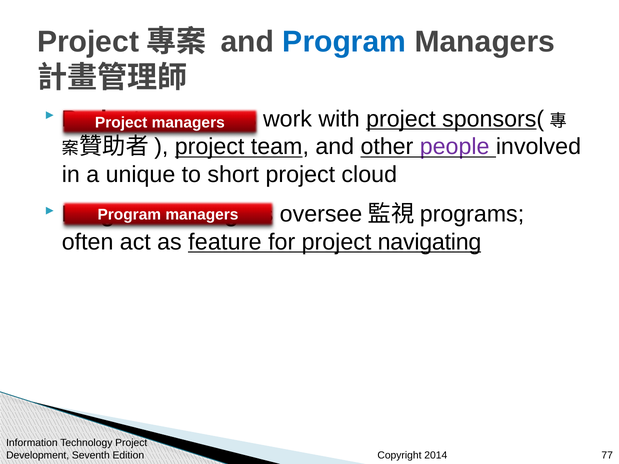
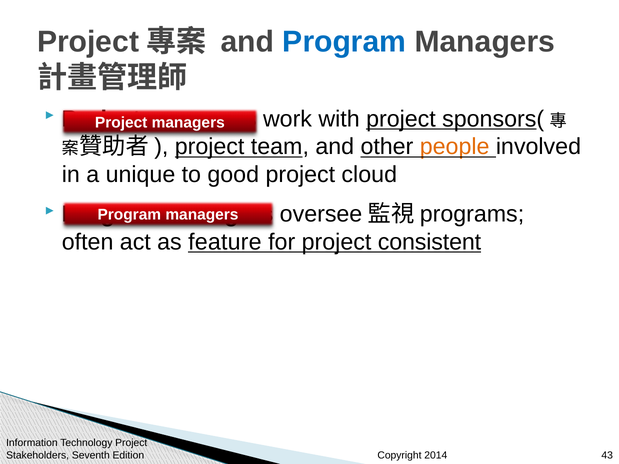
people colour: purple -> orange
short: short -> good
navigating: navigating -> consistent
Development: Development -> Stakeholders
77: 77 -> 43
